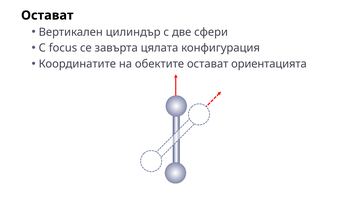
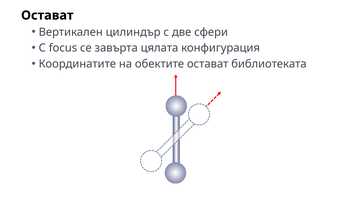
ориентацията: ориентацията -> библиотеката
